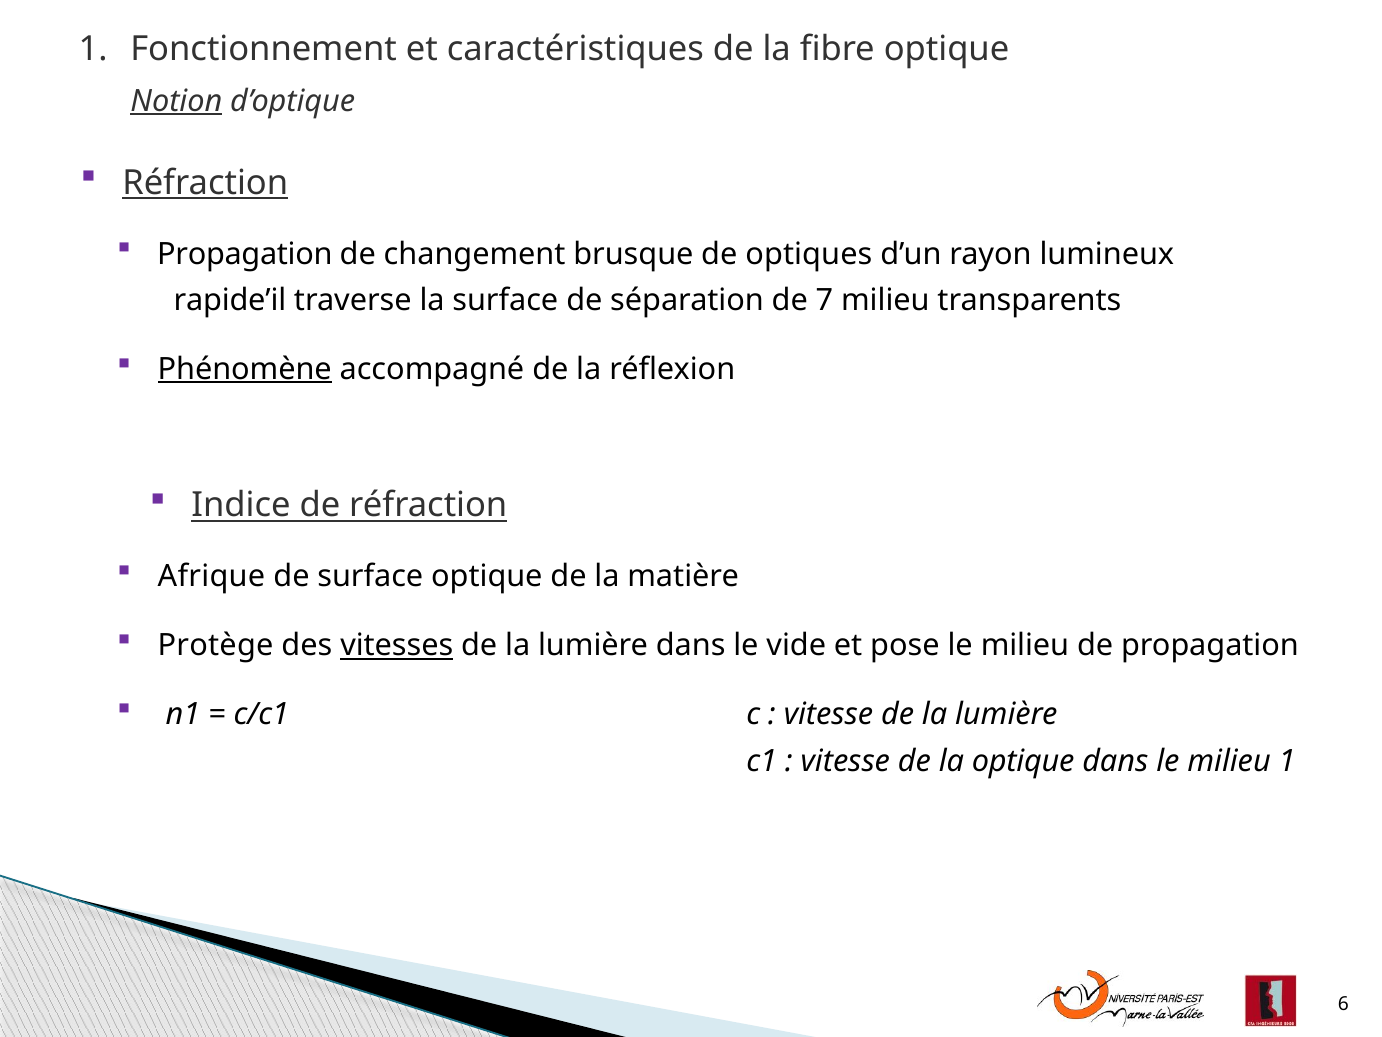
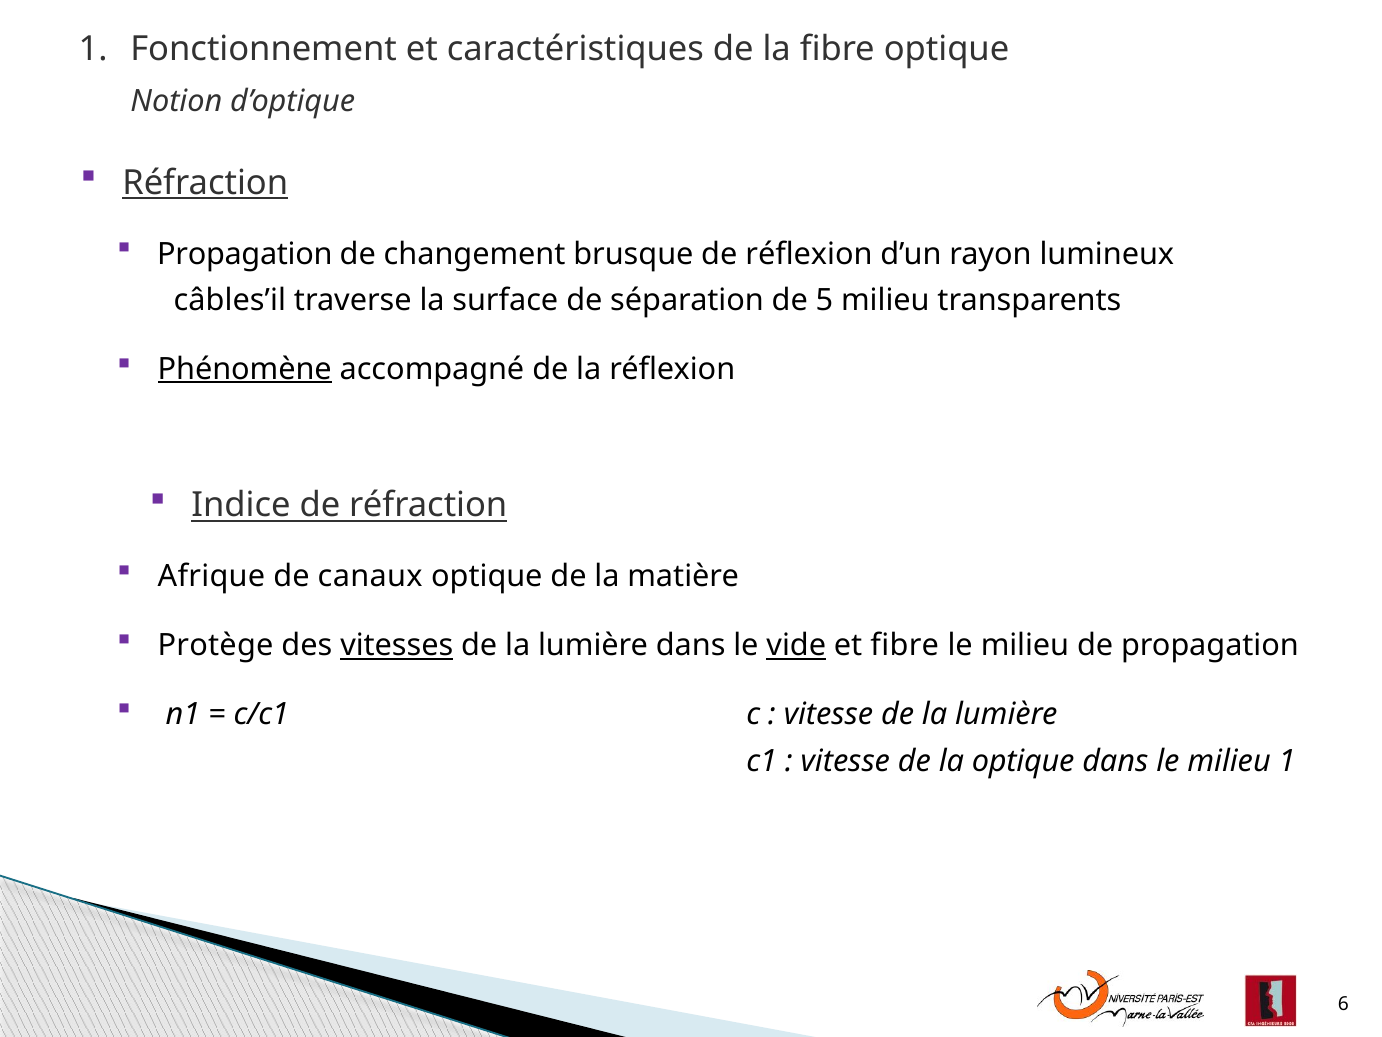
Notion underline: present -> none
de optiques: optiques -> réflexion
rapide’il: rapide’il -> câbles’il
7: 7 -> 5
de surface: surface -> canaux
vide underline: none -> present
et pose: pose -> fibre
